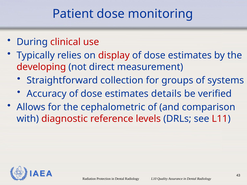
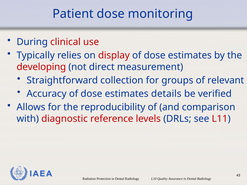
systems: systems -> relevant
cephalometric: cephalometric -> reproducibility
